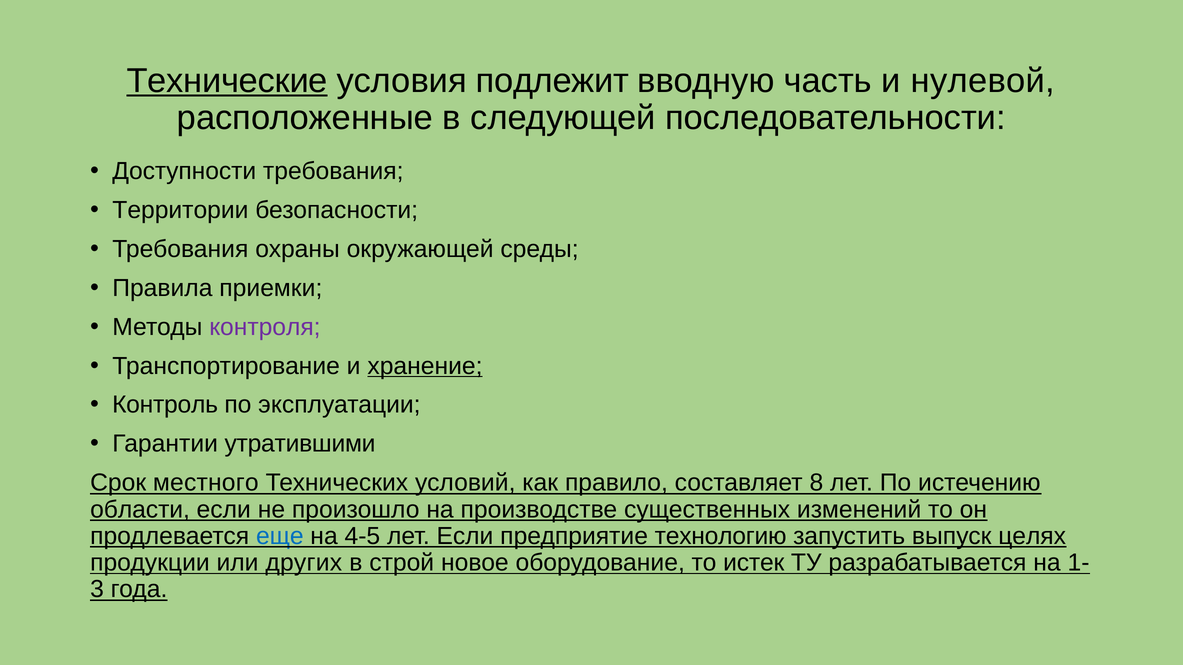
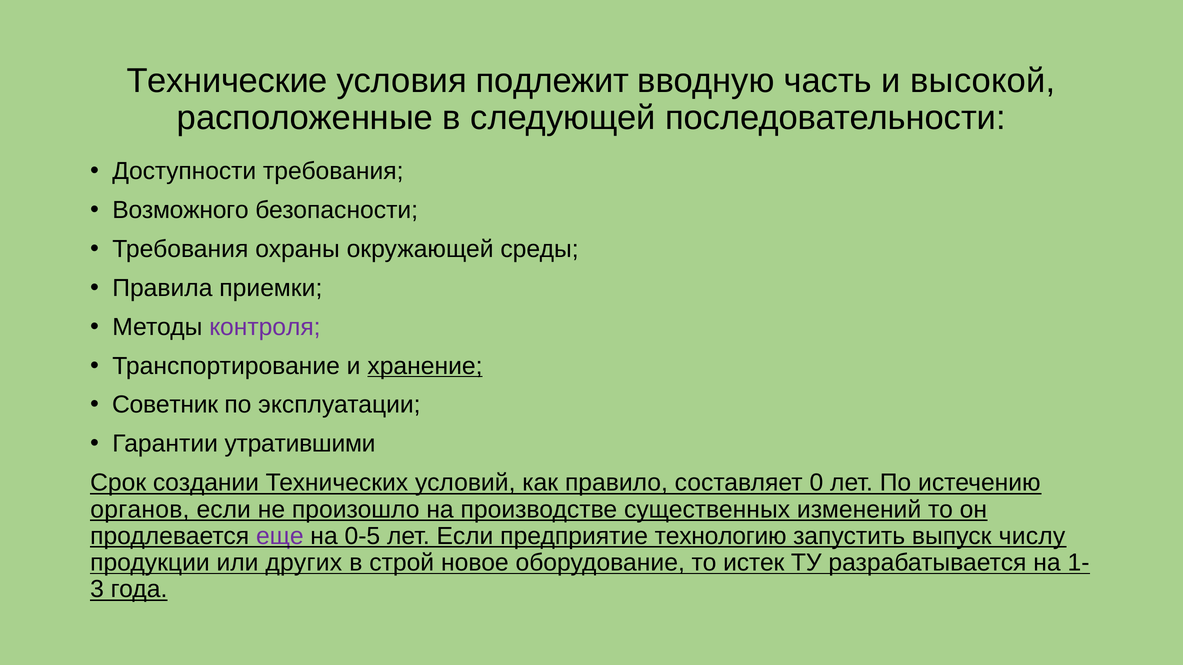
Технические underline: present -> none
нулевой: нулевой -> высокой
Территории: Территории -> Возможного
Контроль: Контроль -> Советник
местного: местного -> создании
8: 8 -> 0
области: области -> органов
еще colour: blue -> purple
4-5: 4-5 -> 0-5
целях: целях -> числу
